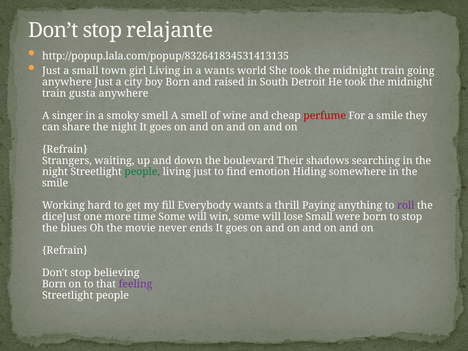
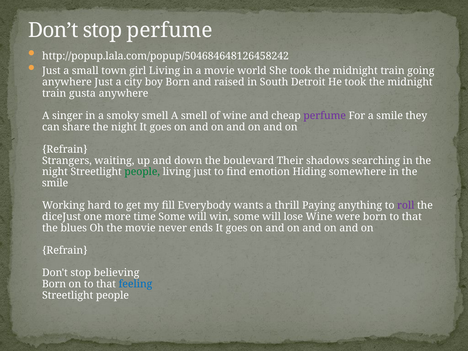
stop relajante: relajante -> perfume
http://popup.lala.com/popup/832641834531413135: http://popup.lala.com/popup/832641834531413135 -> http://popup.lala.com/popup/504684648126458242
a wants: wants -> movie
perfume at (325, 116) colour: red -> purple
lose Small: Small -> Wine
born to stop: stop -> that
feeling colour: purple -> blue
